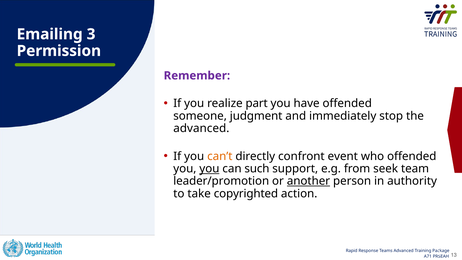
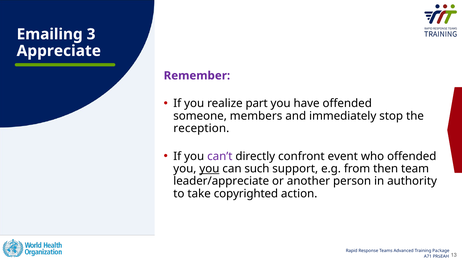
Permission: Permission -> Appreciate
judgment: judgment -> members
advanced at (201, 128): advanced -> reception
can’t colour: orange -> purple
seek: seek -> then
leader/promotion: leader/promotion -> leader/appreciate
another underline: present -> none
